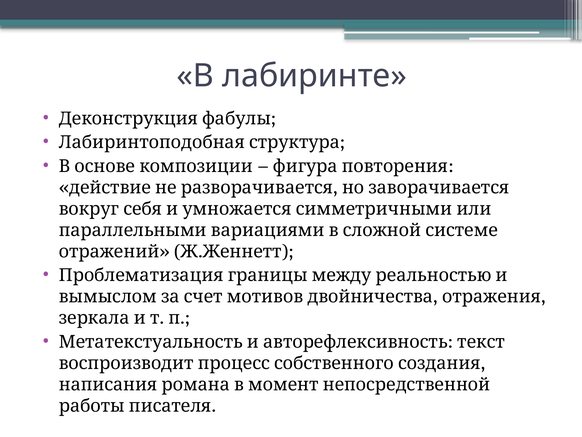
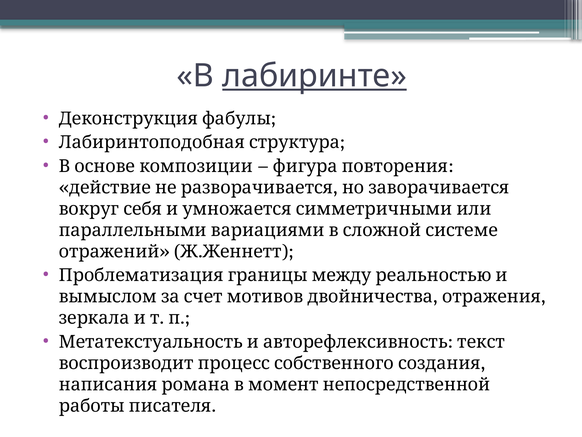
лабиринте underline: none -> present
